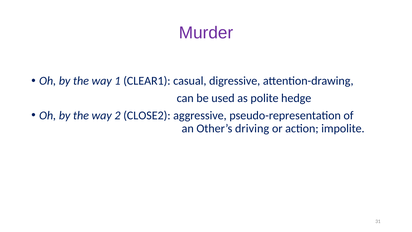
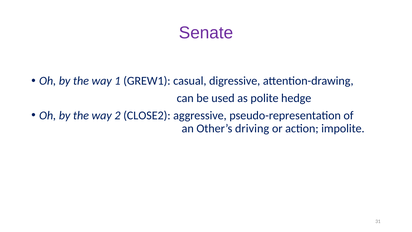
Murder: Murder -> Senate
CLEAR1: CLEAR1 -> GREW1
